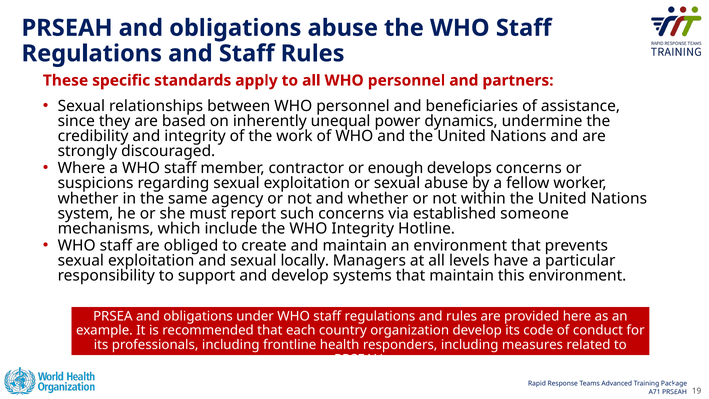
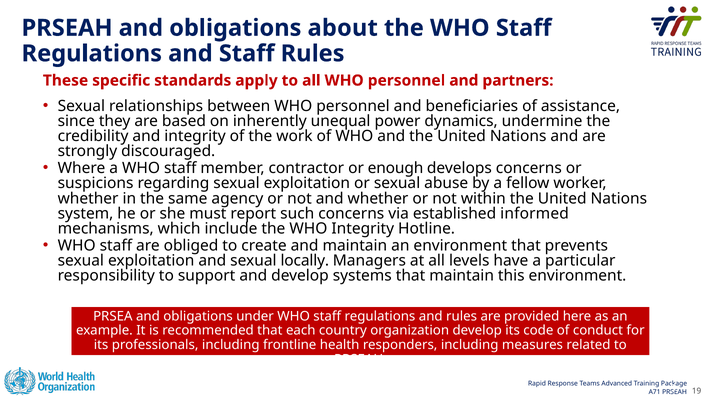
obligations abuse: abuse -> about
someone: someone -> informed
